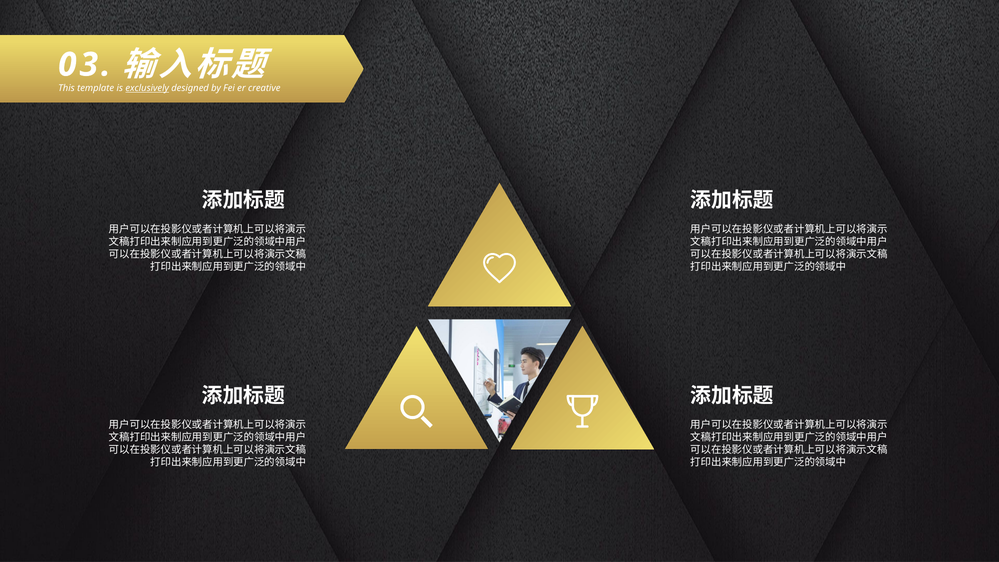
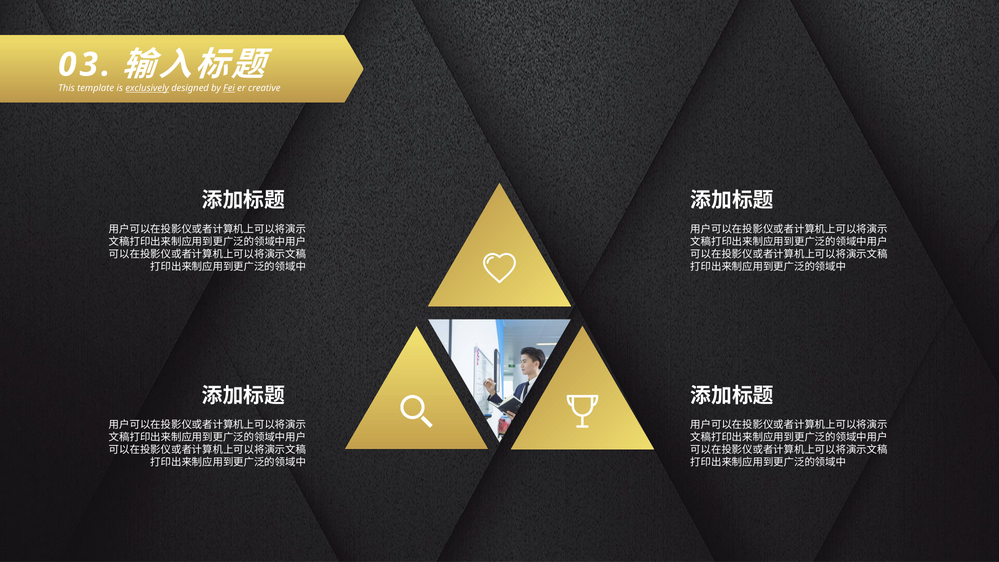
Fei underline: none -> present
